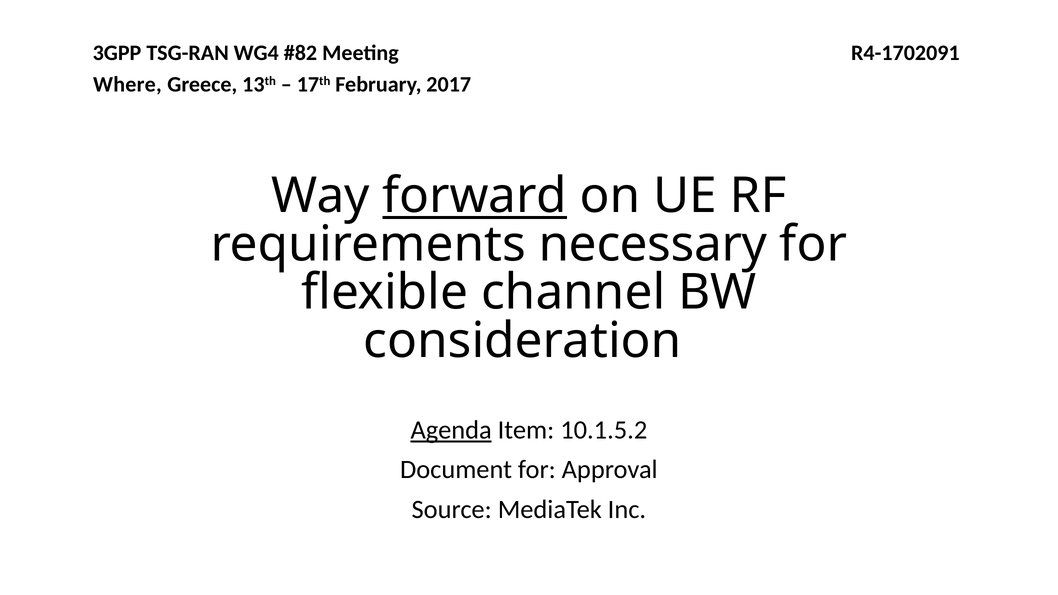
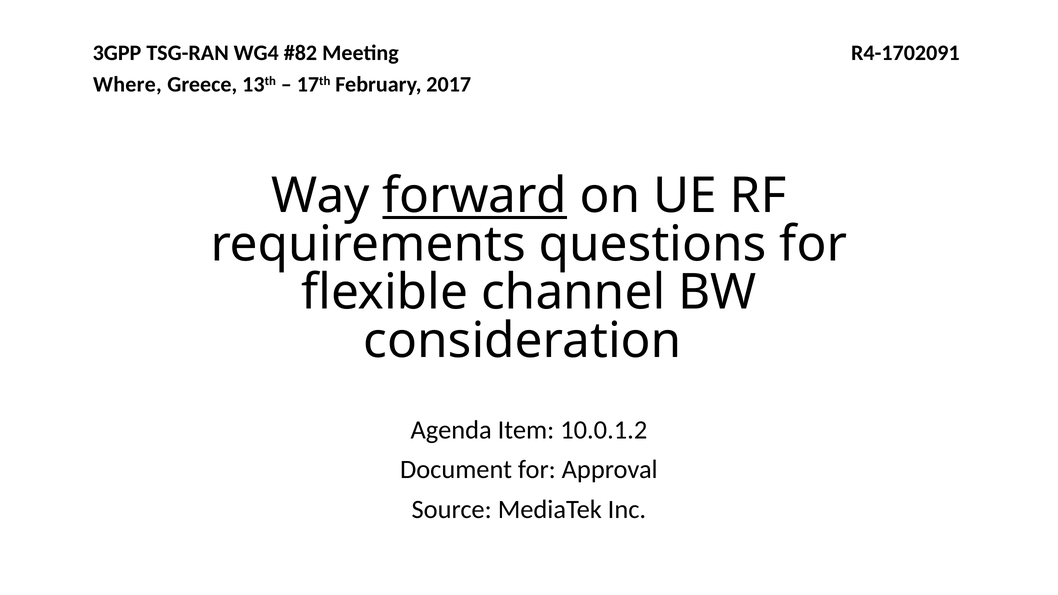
necessary: necessary -> questions
Agenda underline: present -> none
10.1.5.2: 10.1.5.2 -> 10.0.1.2
